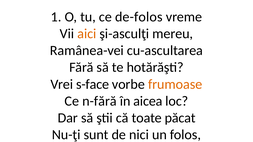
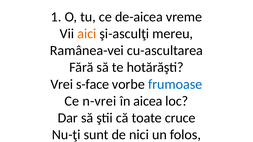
de-folos: de-folos -> de-aicea
frumoase colour: orange -> blue
n-fără: n-fără -> n-vrei
păcat: păcat -> cruce
